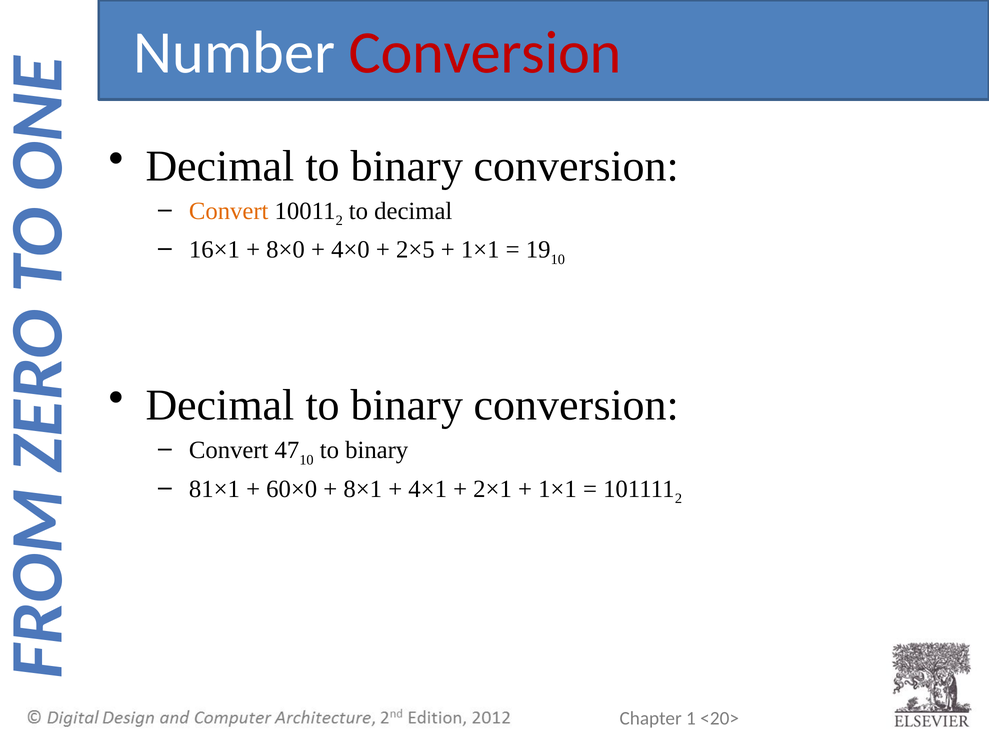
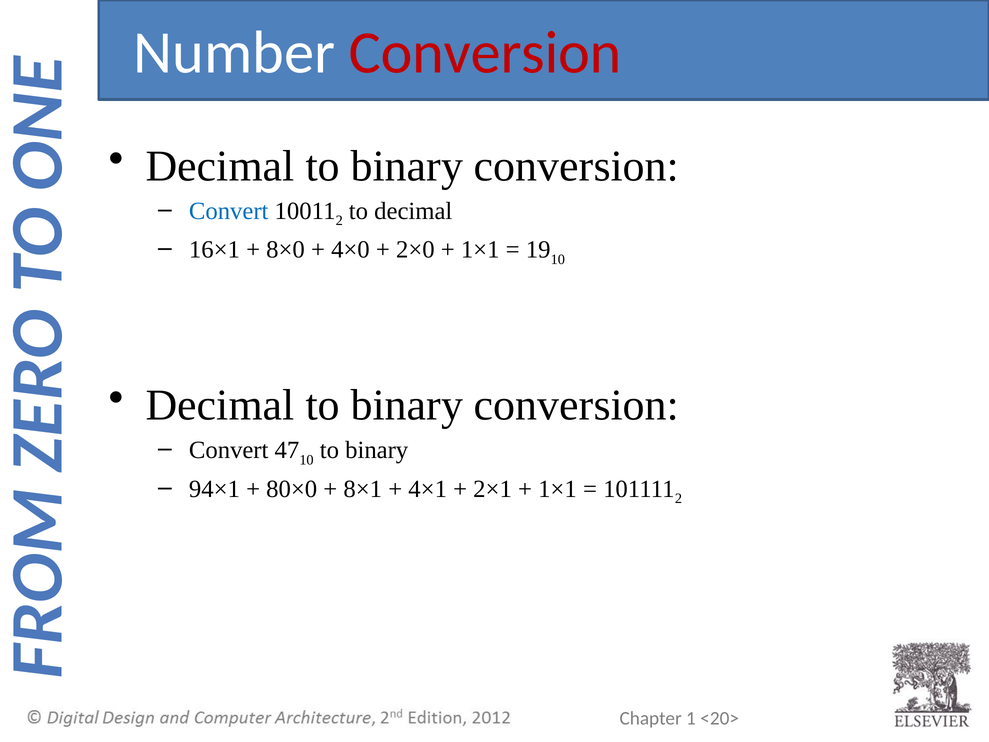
Convert at (229, 211) colour: orange -> blue
2×5: 2×5 -> 2×0
81×1: 81×1 -> 94×1
60×0: 60×0 -> 80×0
